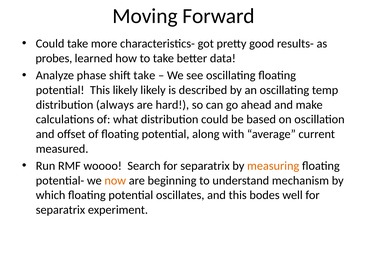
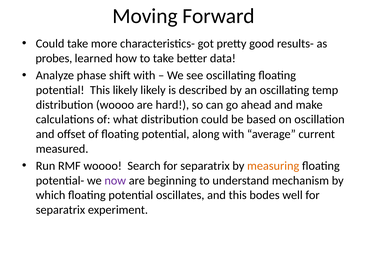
shift take: take -> with
distribution always: always -> woooo
now colour: orange -> purple
